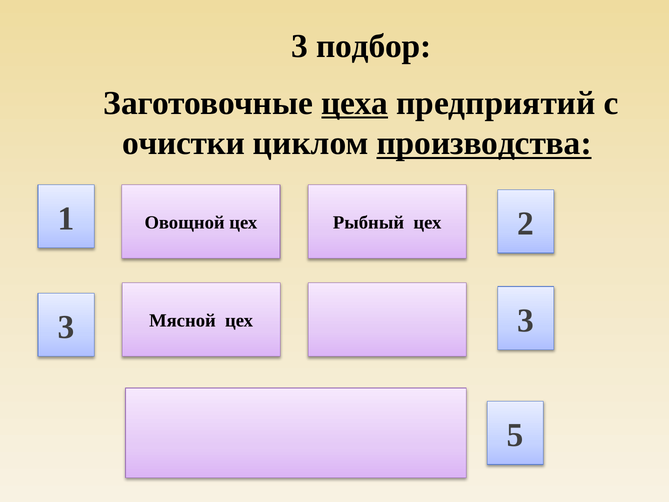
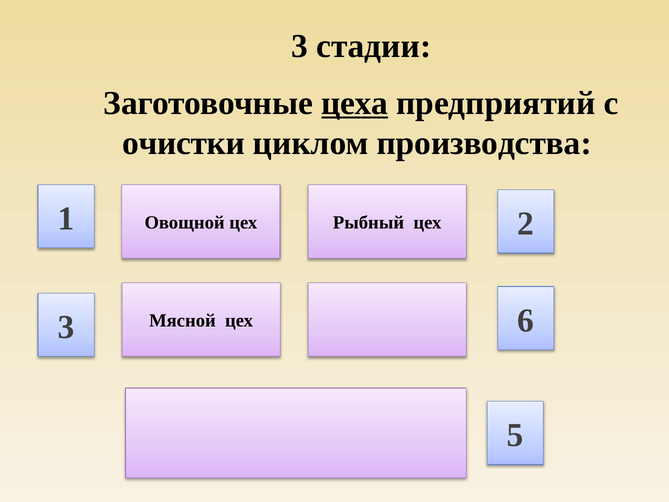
подбор: подбор -> стадии
производства underline: present -> none
3 3: 3 -> 6
